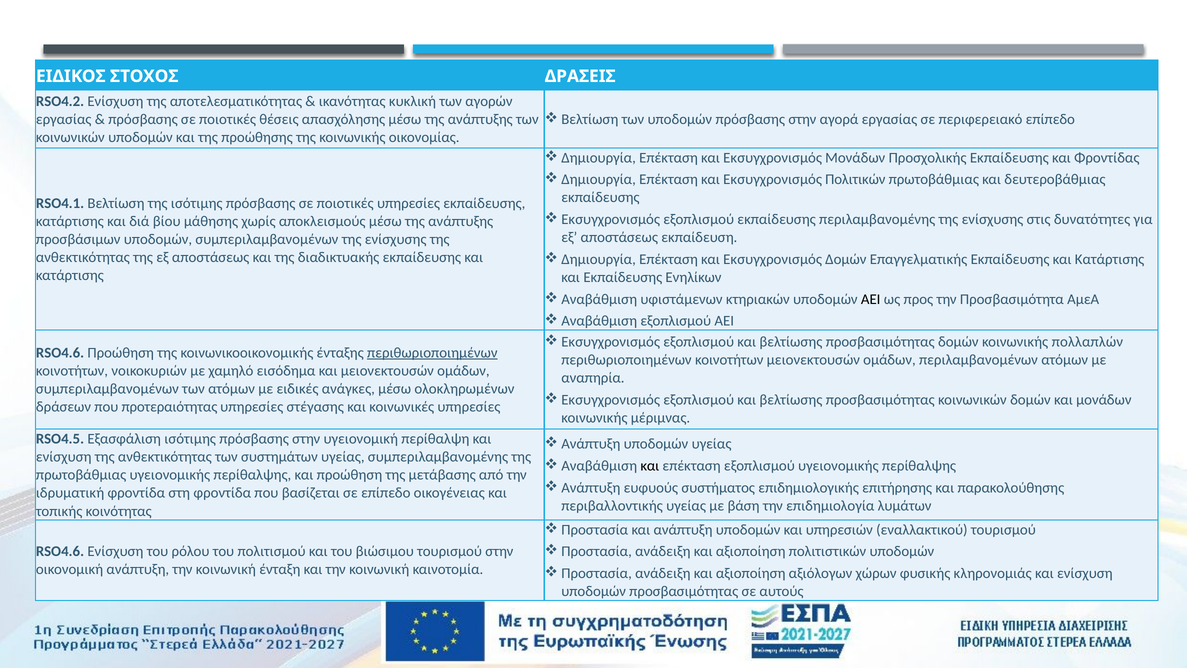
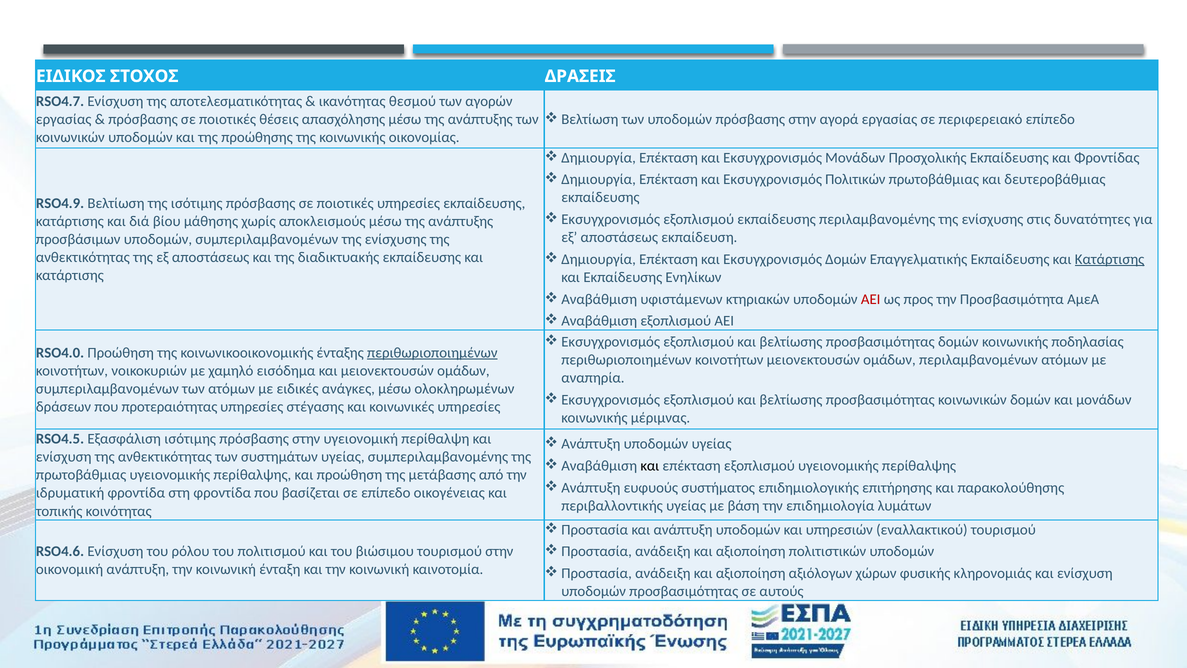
RSO4.2: RSO4.2 -> RSO4.7
κυκλική: κυκλική -> θεσμού
RSO4.1: RSO4.1 -> RSO4.9
Κατάρτισης at (1110, 259) underline: none -> present
ΑΕΙ at (871, 299) colour: black -> red
πολλαπλών: πολλαπλών -> ποδηλασίας
RSO4.6 at (60, 353): RSO4.6 -> RSO4.0
